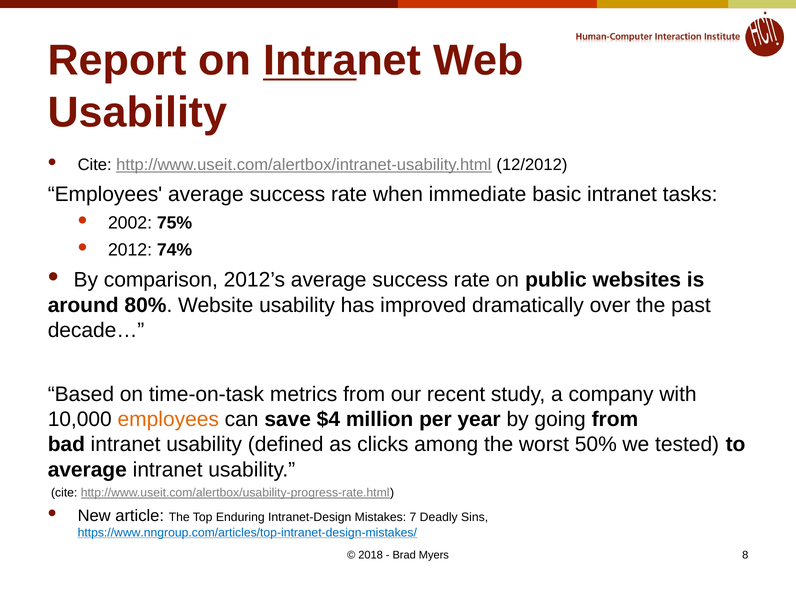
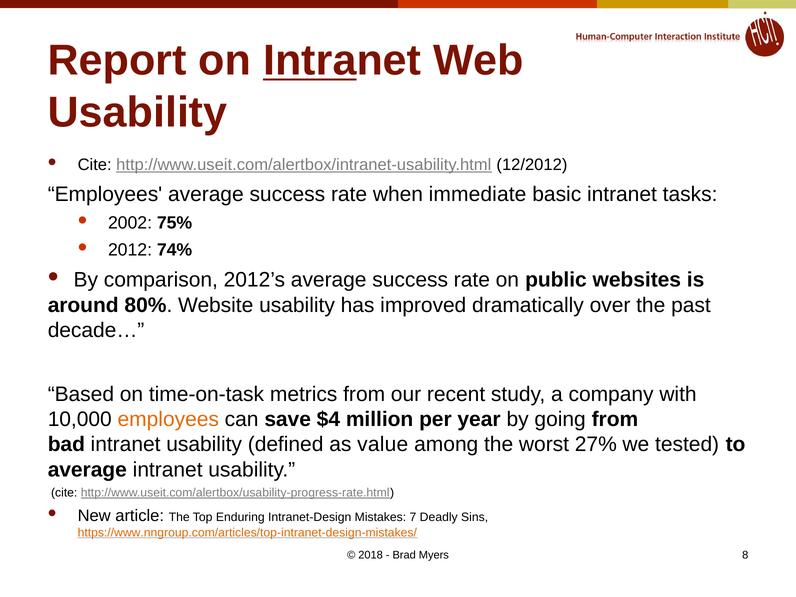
clicks: clicks -> value
50%: 50% -> 27%
https://www.nngroup.com/articles/top-intranet-design-mistakes/ colour: blue -> orange
